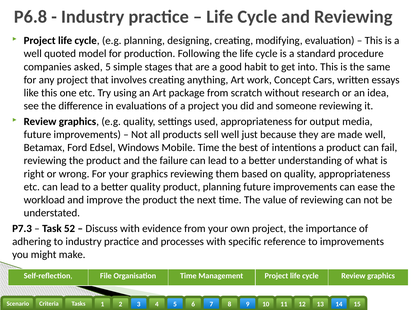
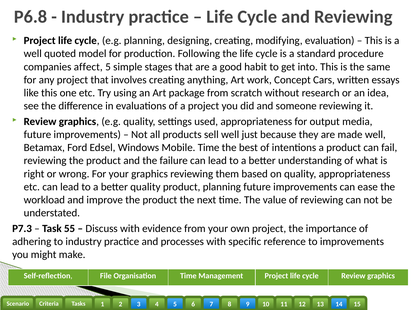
asked: asked -> affect
52: 52 -> 55
